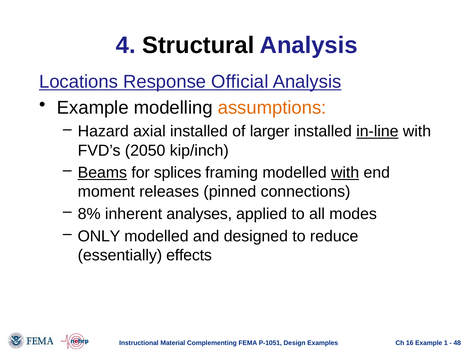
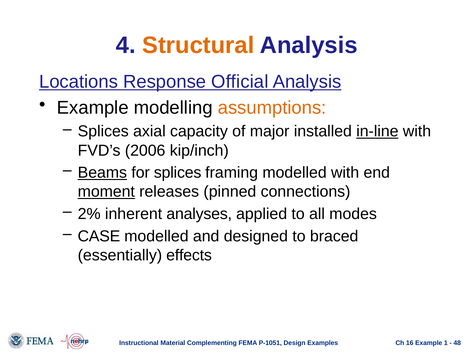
Structural colour: black -> orange
Hazard at (103, 131): Hazard -> Splices
axial installed: installed -> capacity
larger: larger -> major
2050: 2050 -> 2006
with at (345, 172) underline: present -> none
moment underline: none -> present
8%: 8% -> 2%
ONLY: ONLY -> CASE
reduce: reduce -> braced
